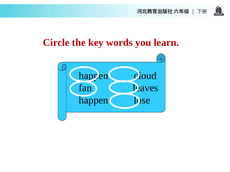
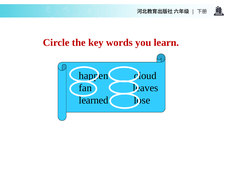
happen at (94, 100): happen -> learned
